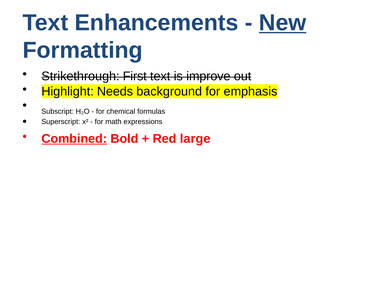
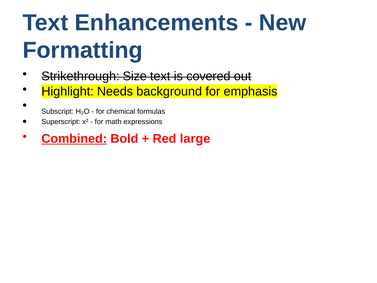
New underline: present -> none
First: First -> Size
improve: improve -> covered
